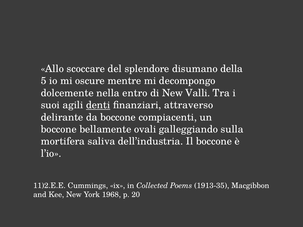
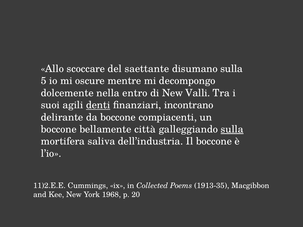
splendore: splendore -> saettante
disumano della: della -> sulla
attraverso: attraverso -> incontrano
ovali: ovali -> città
sulla at (232, 129) underline: none -> present
